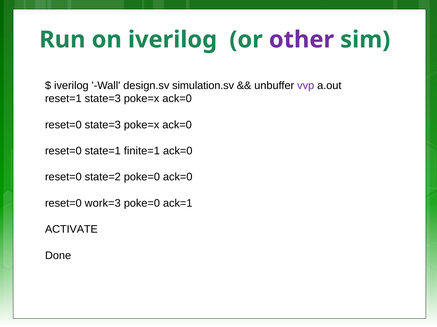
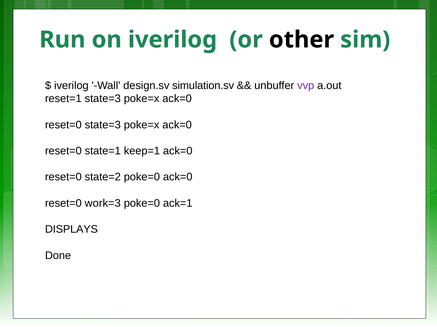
other colour: purple -> black
finite=1: finite=1 -> keep=1
ACTIVATE: ACTIVATE -> DISPLAYS
